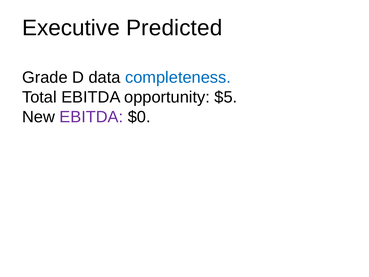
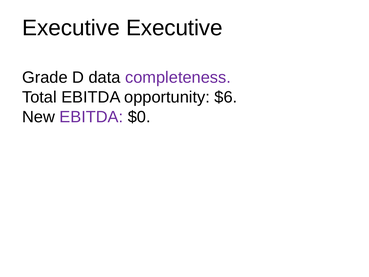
Executive Predicted: Predicted -> Executive
completeness colour: blue -> purple
$5: $5 -> $6
